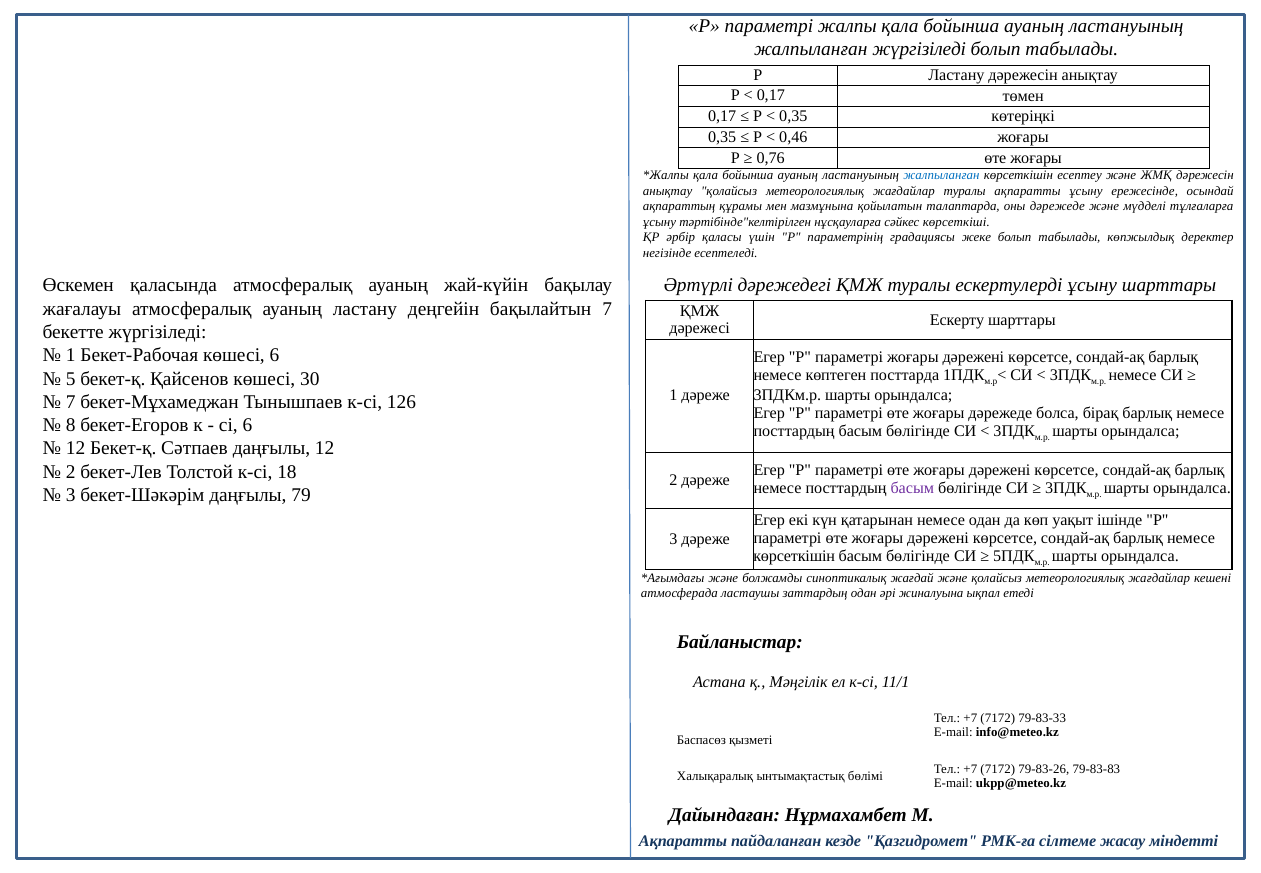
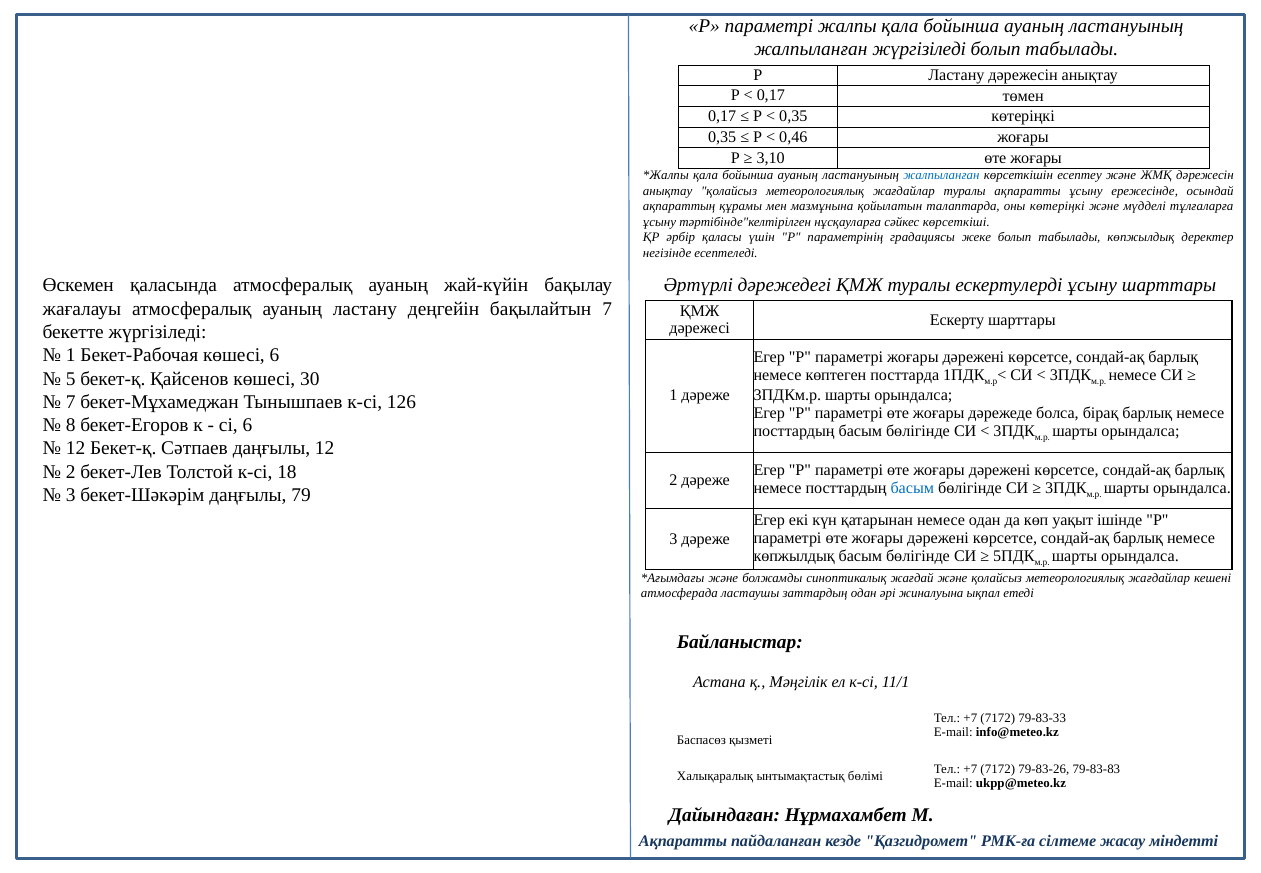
0,76: 0,76 -> 3,10
оны дәрежеде: дәрежеде -> көтеріңкі
басым at (912, 488) colour: purple -> blue
көрсеткішін at (794, 556): көрсеткішін -> көпжылдық
